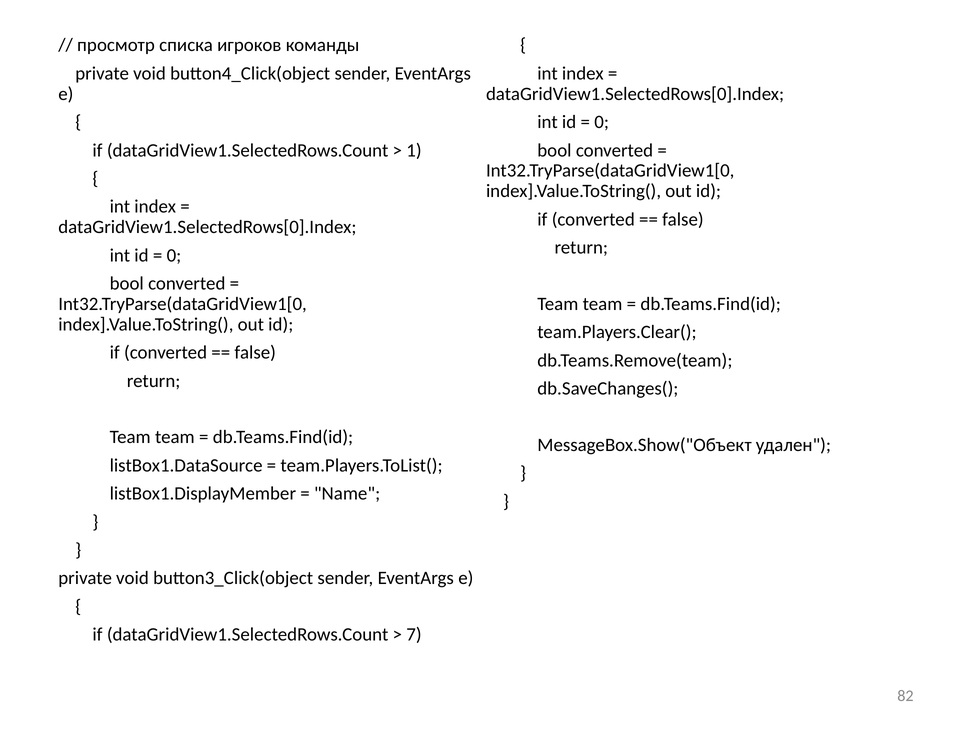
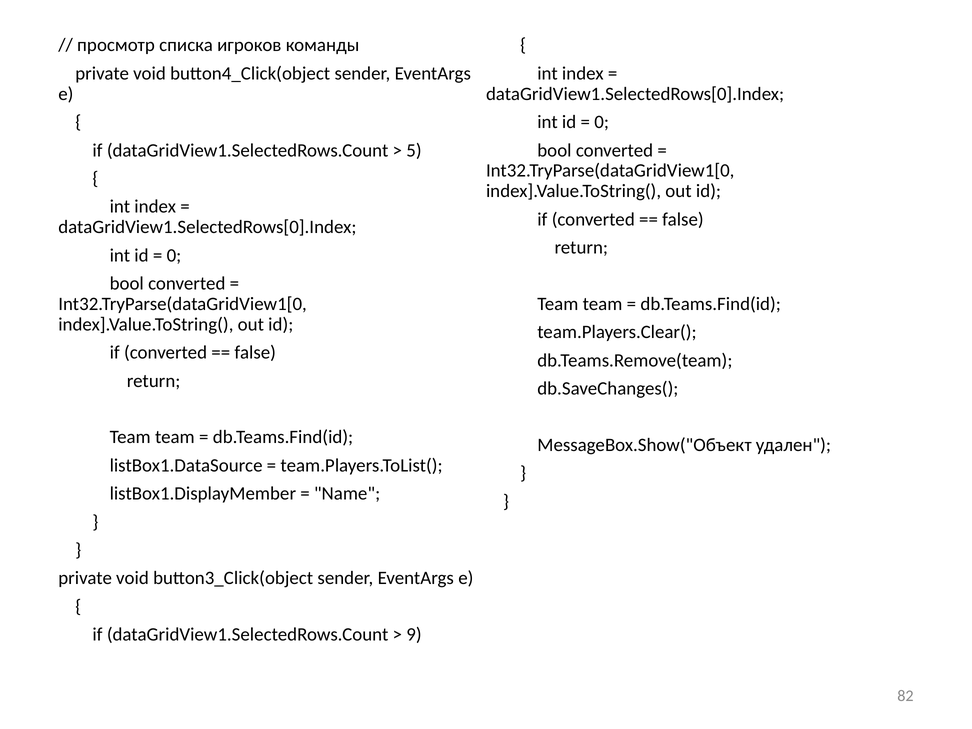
1: 1 -> 5
7: 7 -> 9
